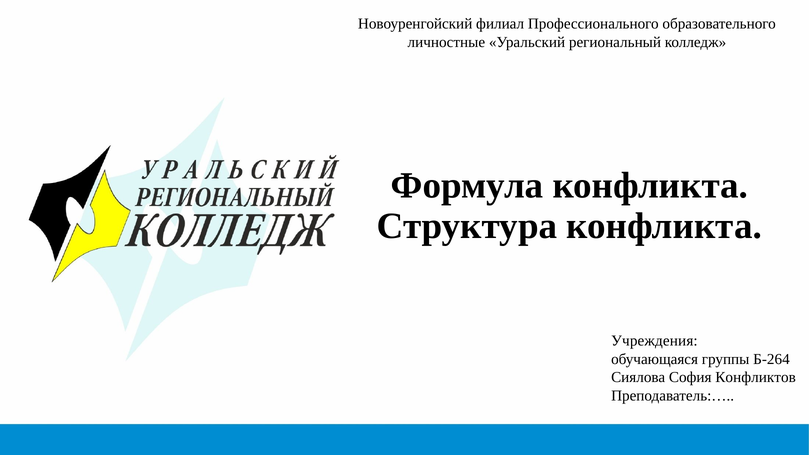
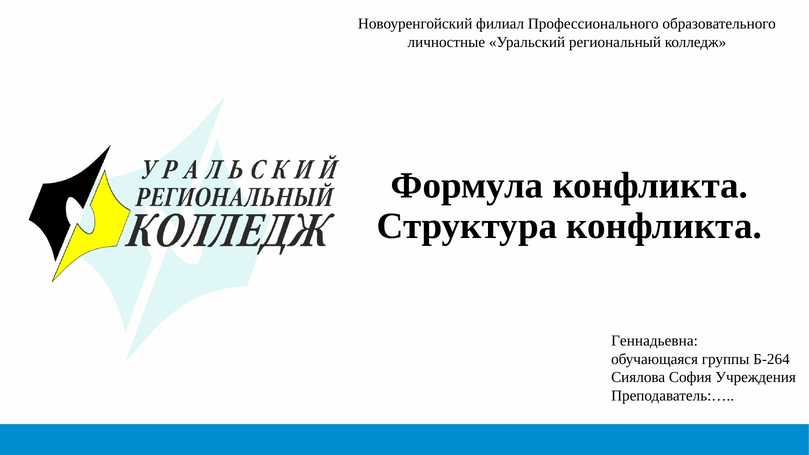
Учреждения: Учреждения -> Геннадьевна
Конфликтов: Конфликтов -> Учреждения
